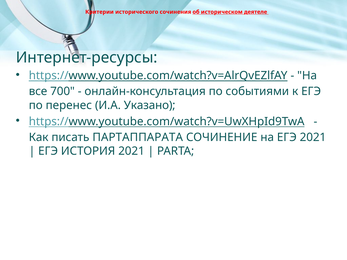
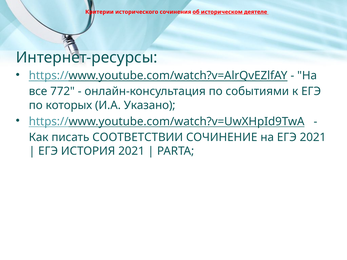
700: 700 -> 772
перенес: перенес -> которых
ПАРТАППАРАТА: ПАРТАППАРАТА -> СООТВЕТСТВИИ
